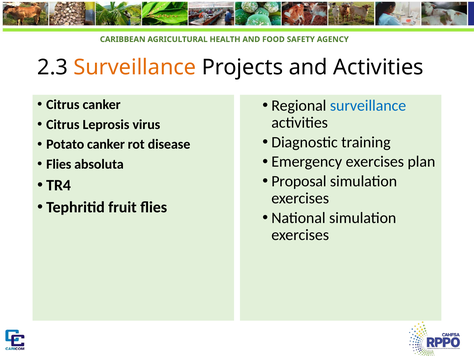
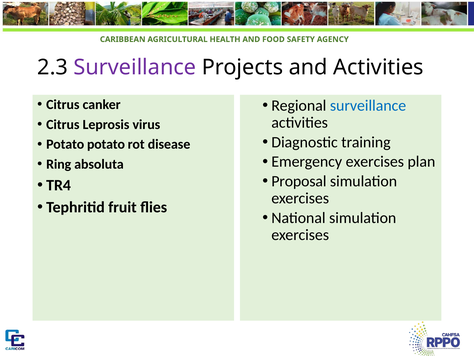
Surveillance at (135, 67) colour: orange -> purple
Potato canker: canker -> potato
Flies at (59, 164): Flies -> Ring
